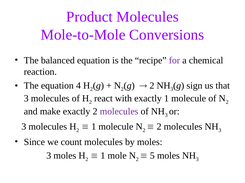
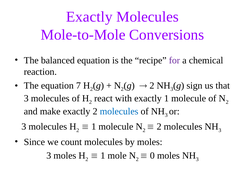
Product at (89, 17): Product -> Exactly
4: 4 -> 7
molecules at (119, 112) colour: purple -> blue
5: 5 -> 0
